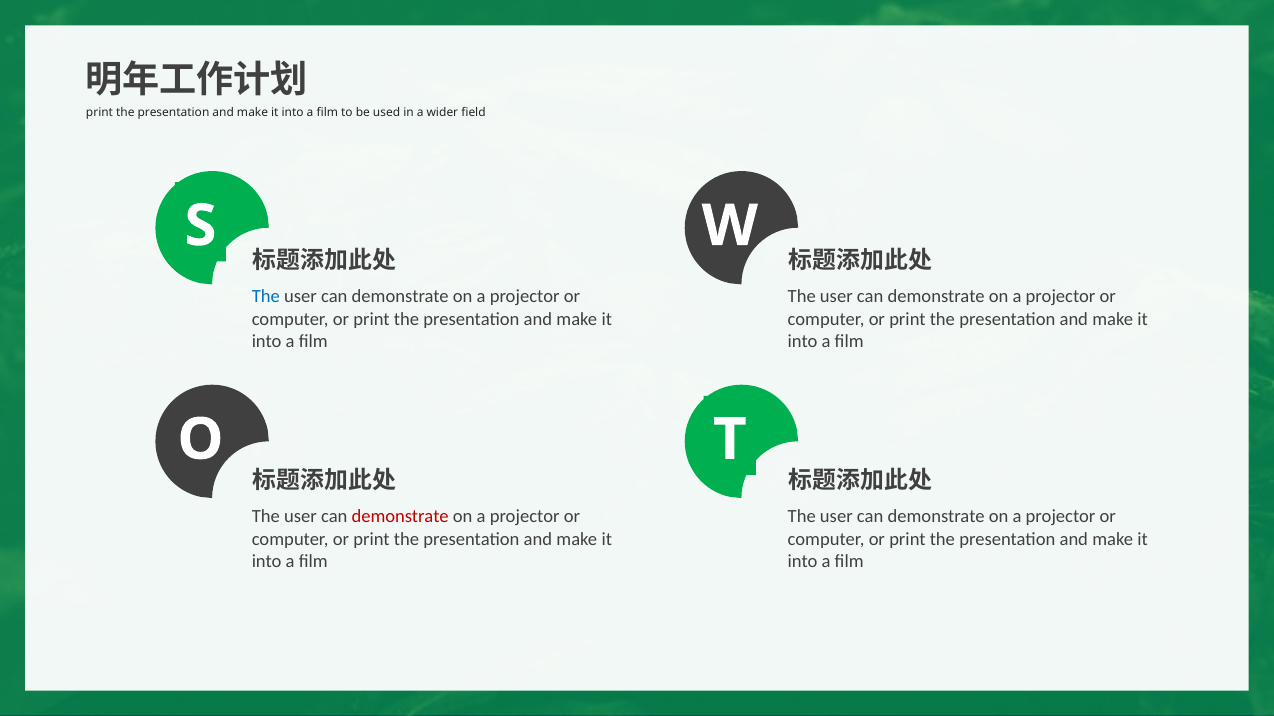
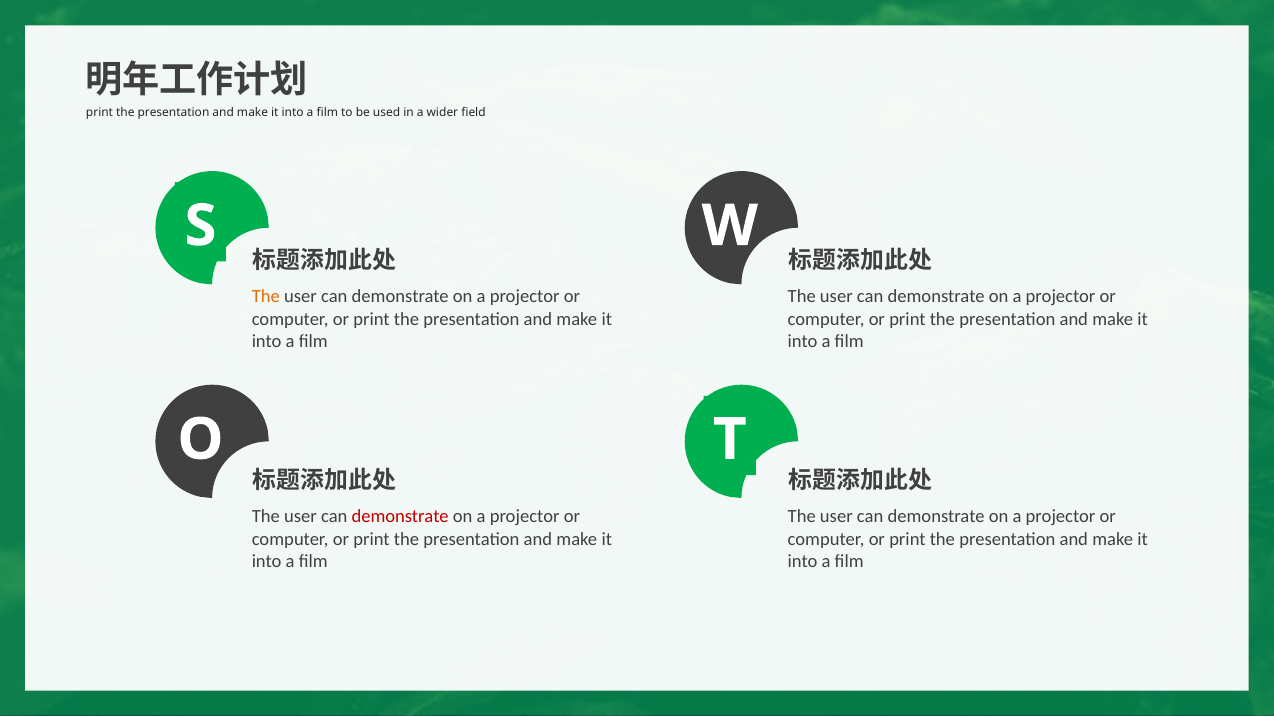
The at (266, 297) colour: blue -> orange
